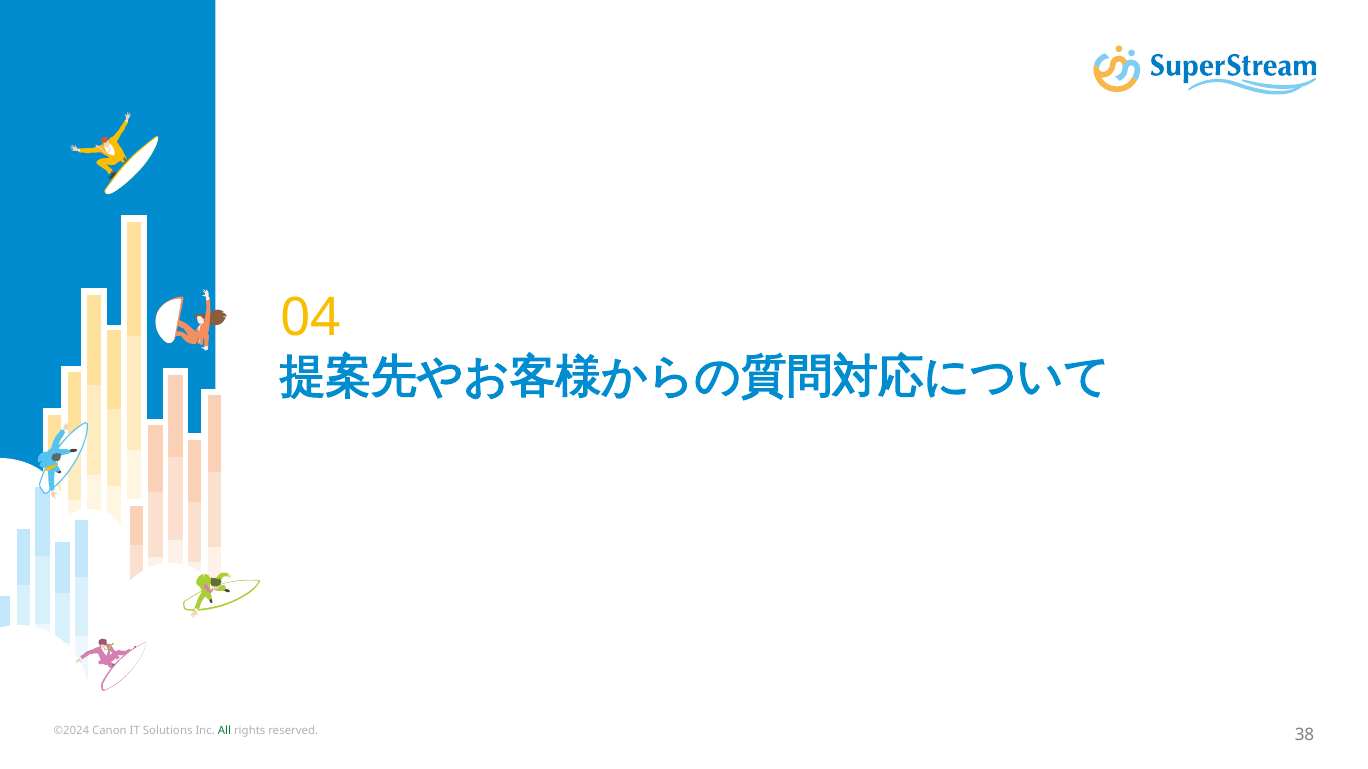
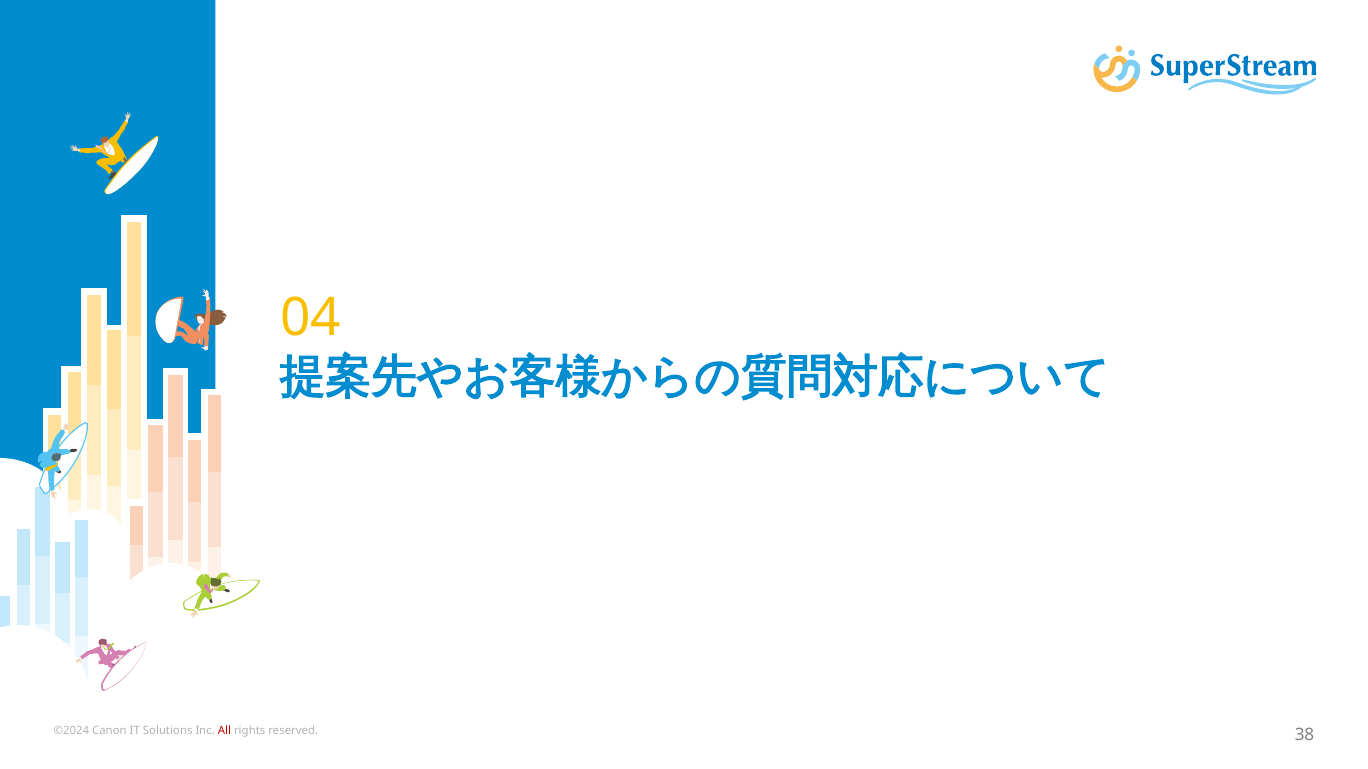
All colour: green -> red
